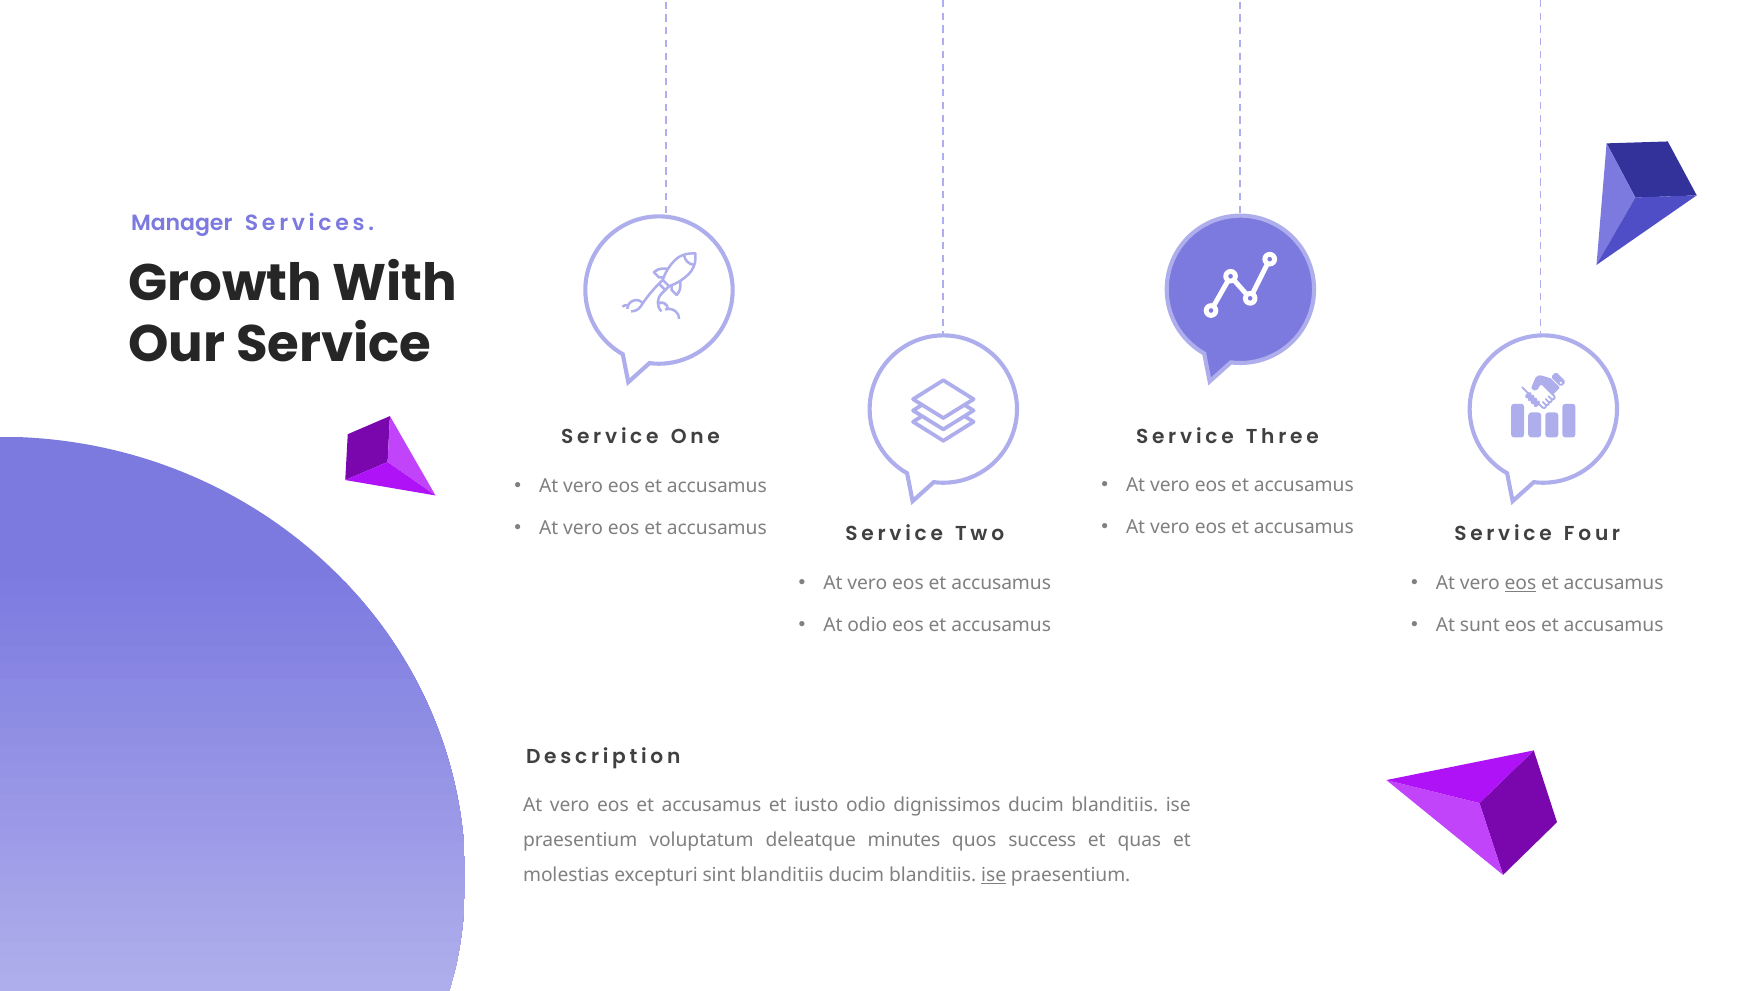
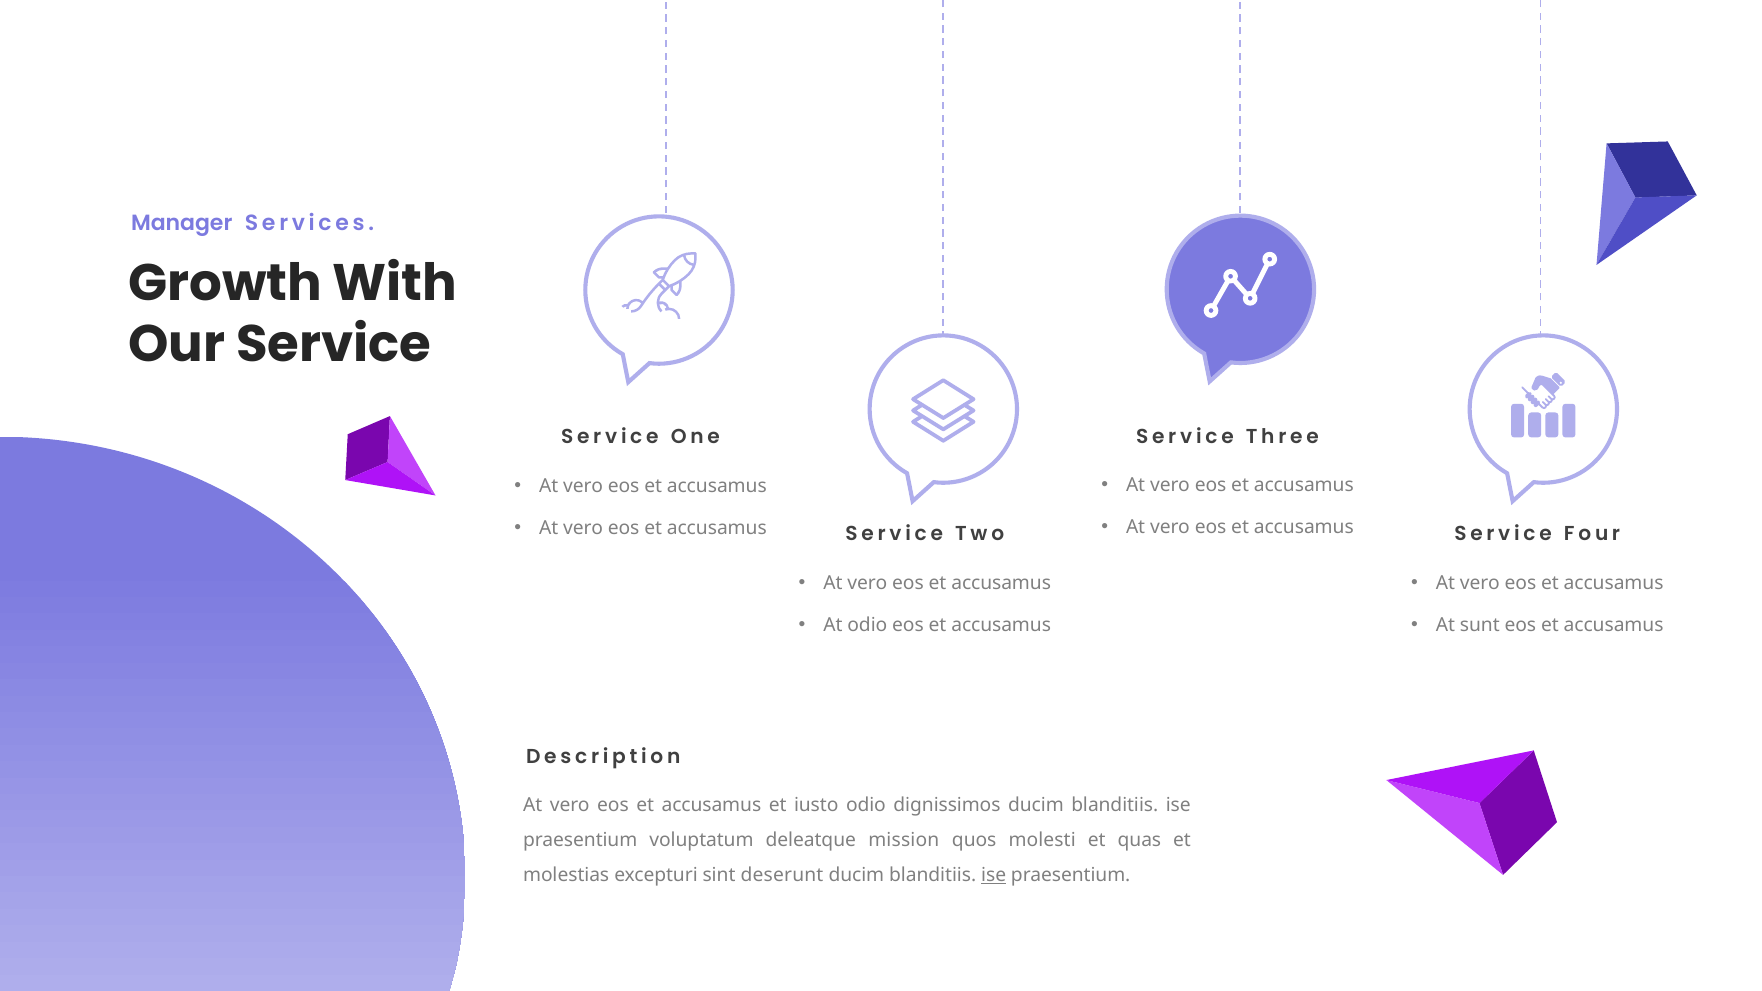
eos at (1520, 583) underline: present -> none
minutes: minutes -> mission
success: success -> molesti
sint blanditiis: blanditiis -> deserunt
